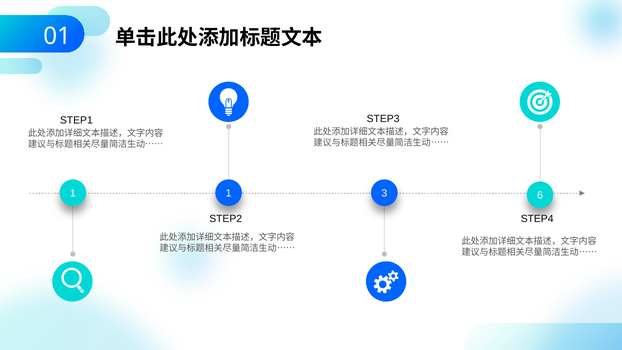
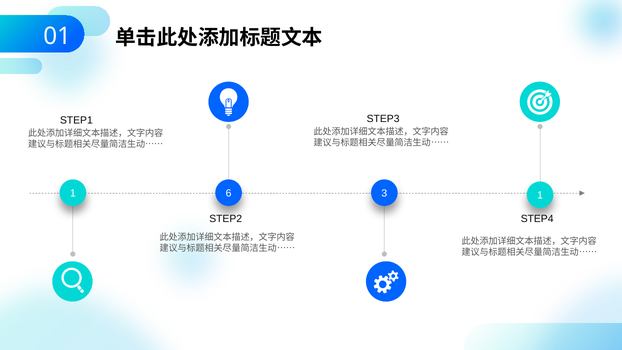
1 1: 1 -> 6
3 6: 6 -> 1
